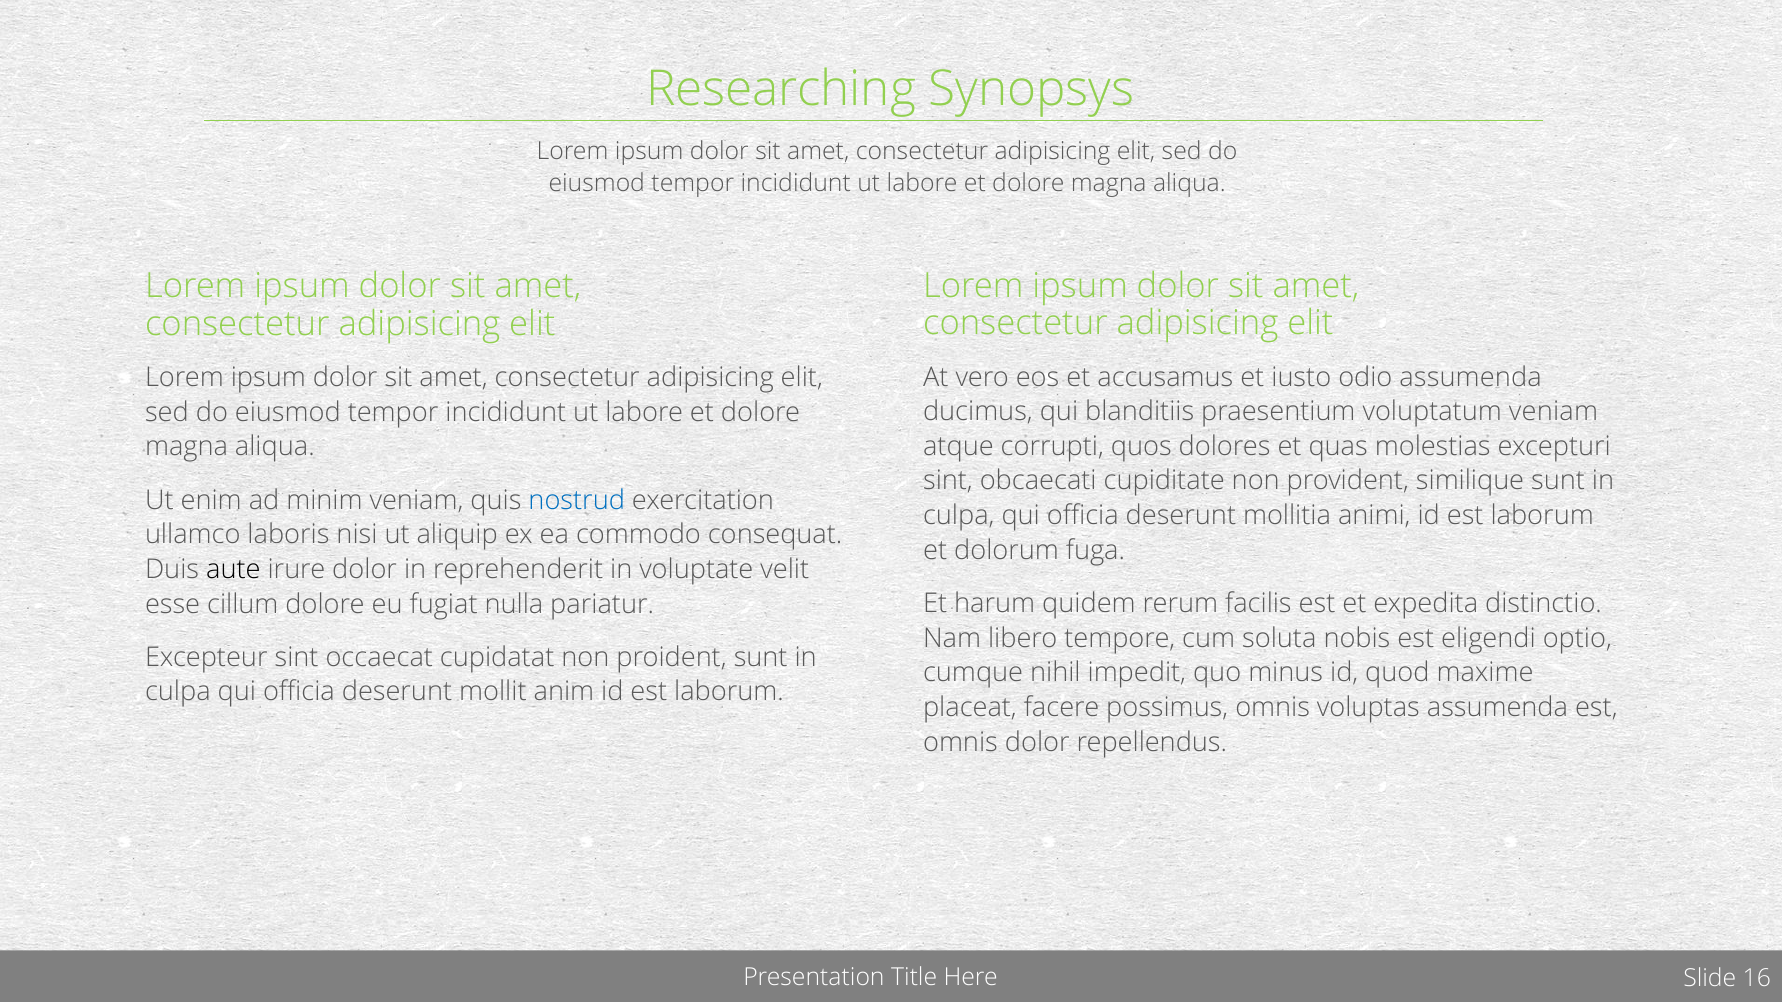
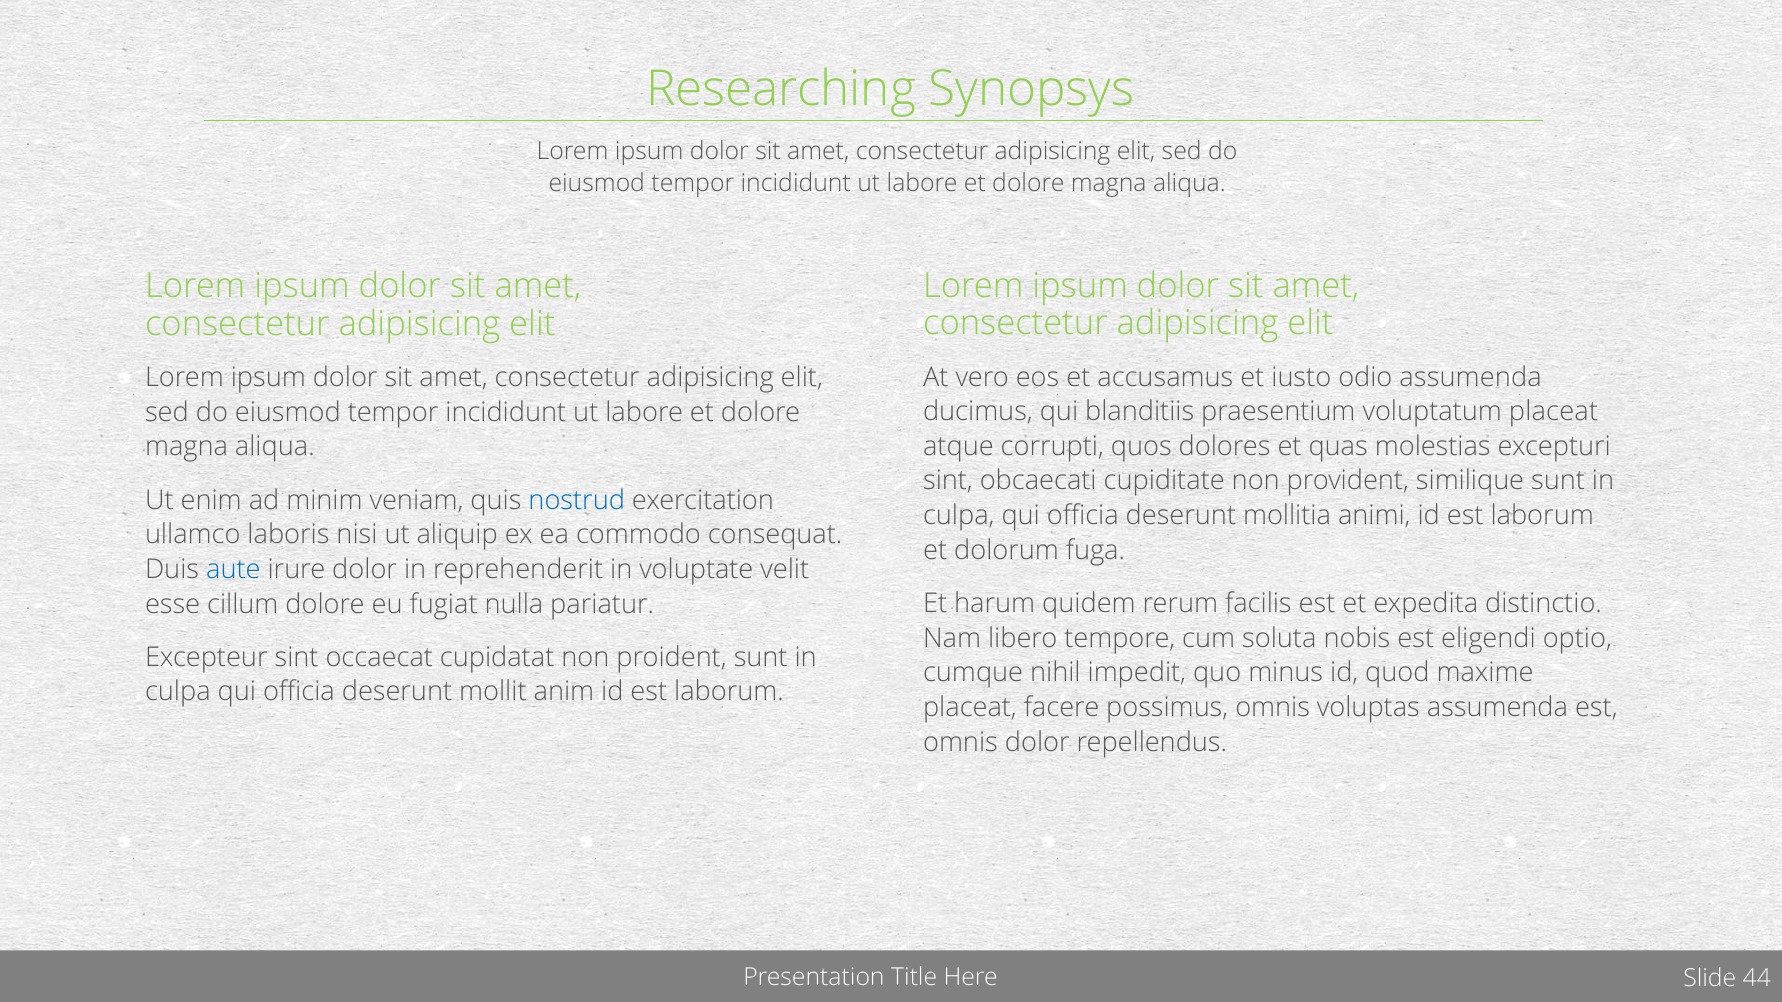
voluptatum veniam: veniam -> placeat
aute colour: black -> blue
16: 16 -> 44
